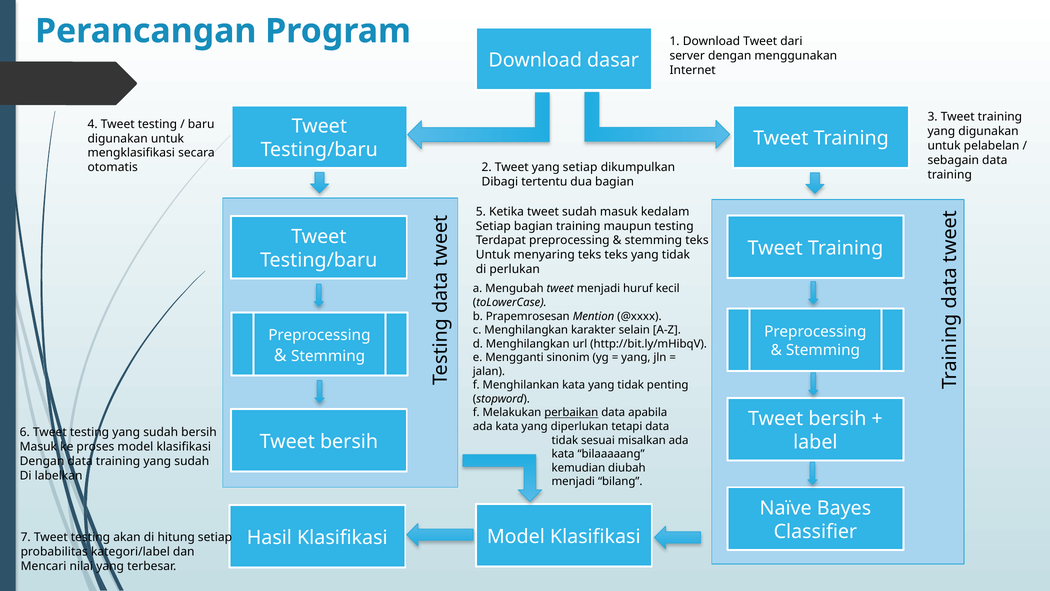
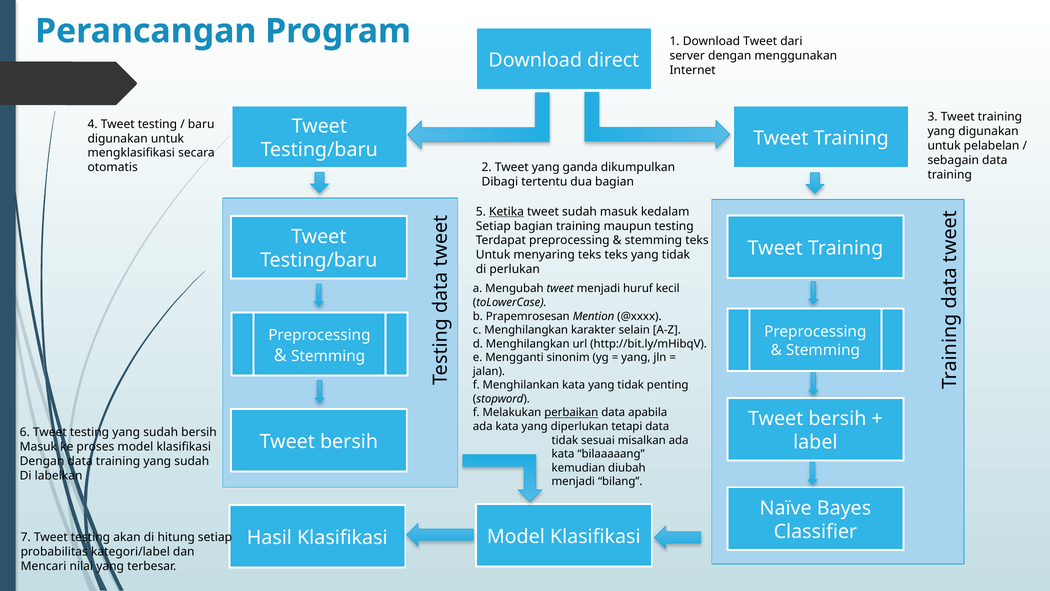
dasar: dasar -> direct
yang setiap: setiap -> ganda
Ketika underline: none -> present
